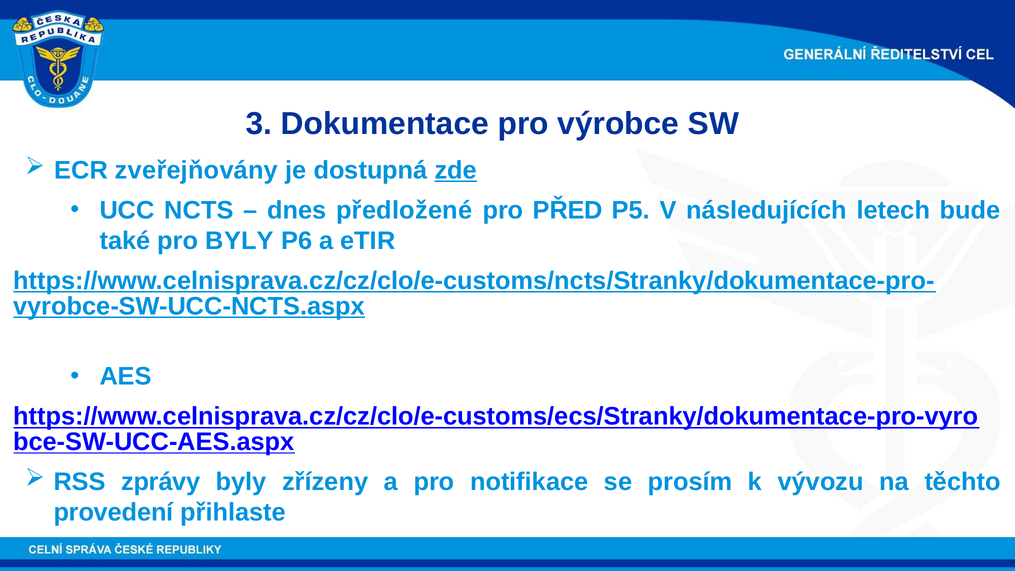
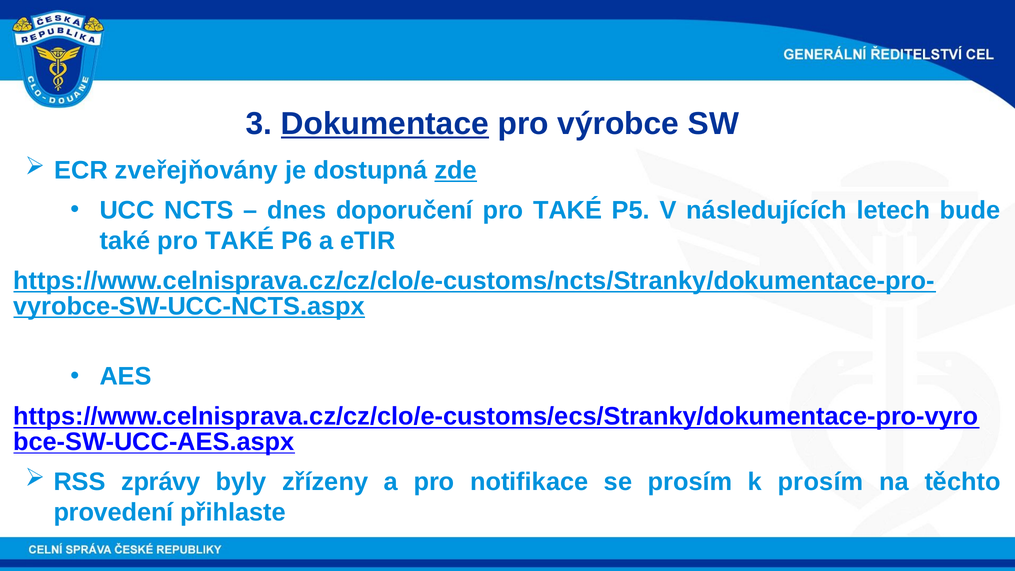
Dokumentace underline: none -> present
předložené: předložené -> doporučení
PŘED at (568, 210): PŘED -> TAKÉ
také pro BYLY: BYLY -> TAKÉ
k vývozu: vývozu -> prosím
